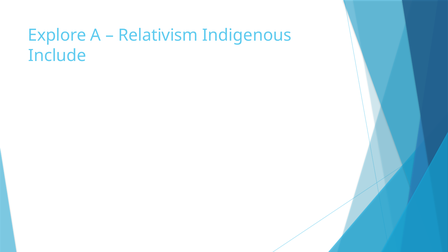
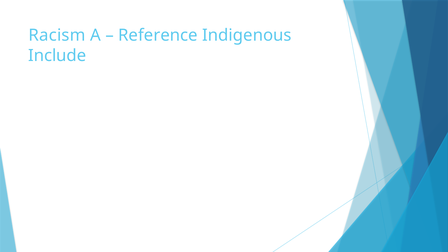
Explore: Explore -> Racism
Relativism: Relativism -> Reference
